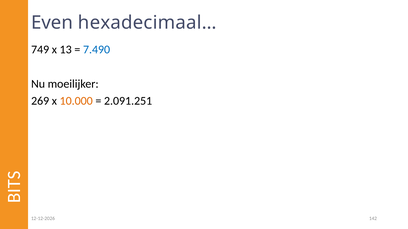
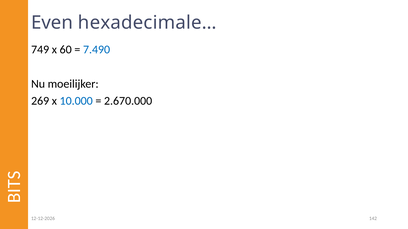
hexadecimaal…: hexadecimaal… -> hexadecimale…
13: 13 -> 60
10.000 colour: orange -> blue
2.091.251: 2.091.251 -> 2.670.000
